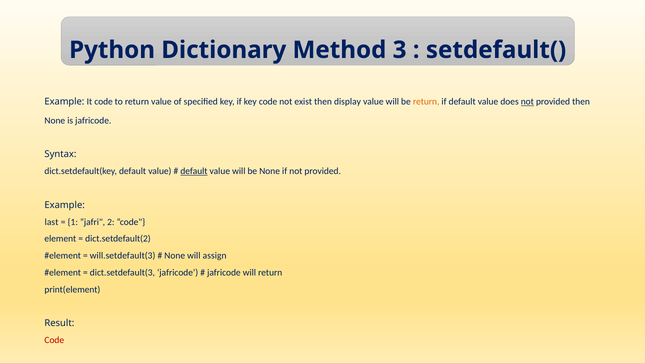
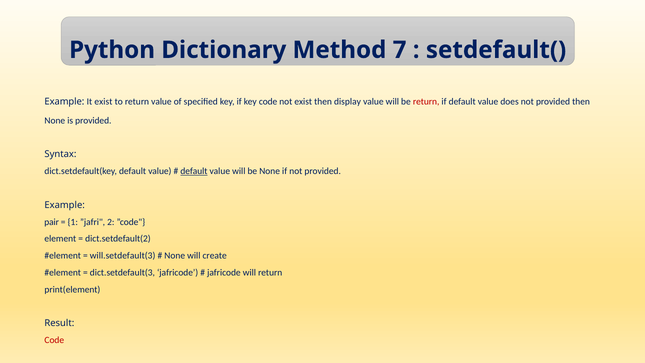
3: 3 -> 7
It code: code -> exist
return at (426, 101) colour: orange -> red
not at (527, 101) underline: present -> none
is jafricode: jafricode -> provided
last: last -> pair
assign: assign -> create
